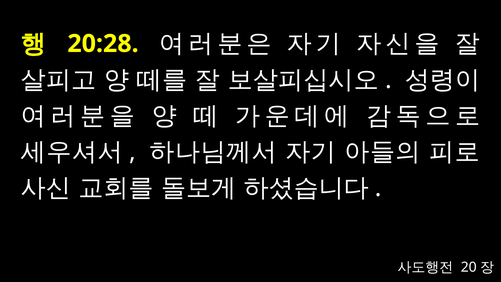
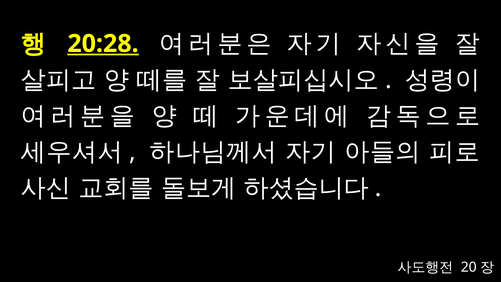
20:28 underline: none -> present
